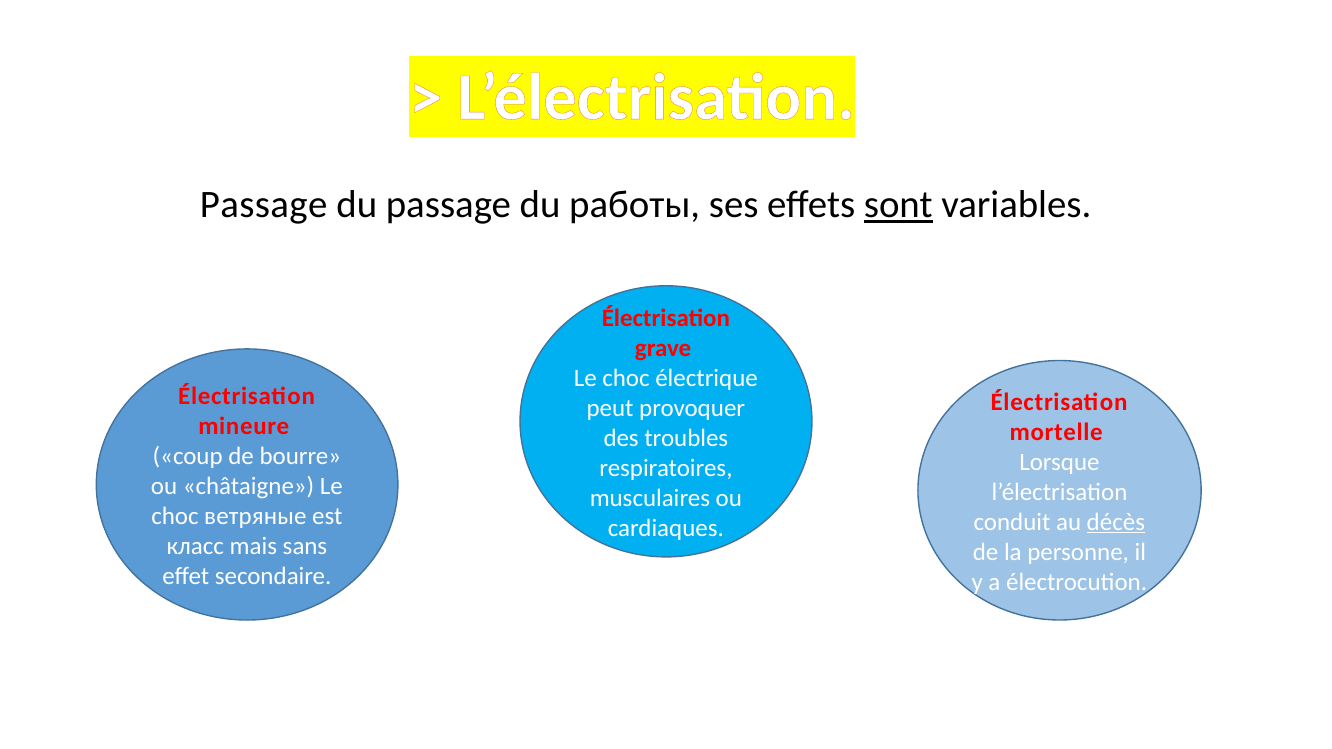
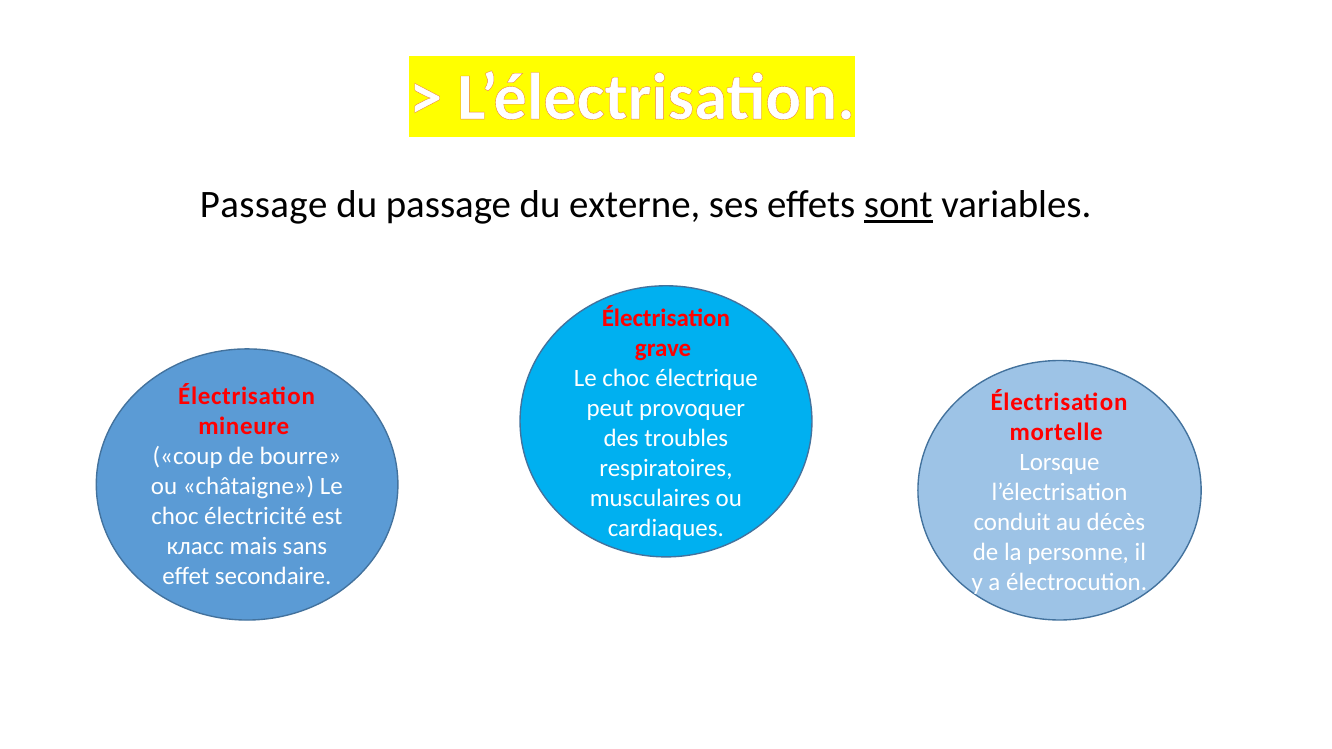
работы: работы -> externe
ветряные: ветряные -> électricité
décès underline: present -> none
